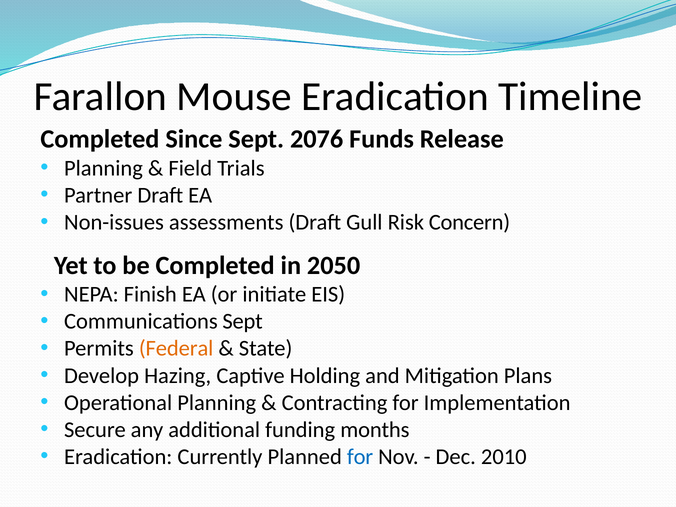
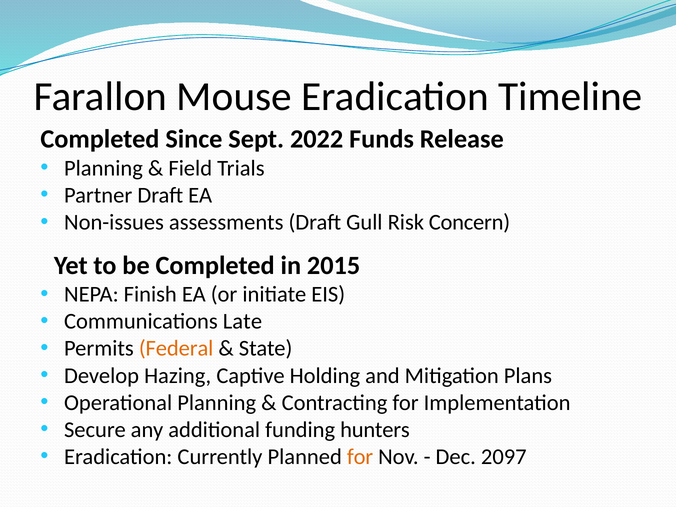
2076: 2076 -> 2022
2050: 2050 -> 2015
Communications Sept: Sept -> Late
months: months -> hunters
for at (360, 457) colour: blue -> orange
2010: 2010 -> 2097
